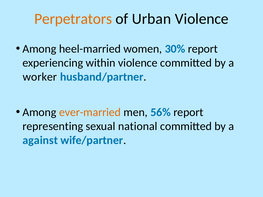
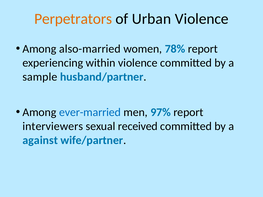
heel-married: heel-married -> also-married
30%: 30% -> 78%
worker: worker -> sample
ever-married colour: orange -> blue
56%: 56% -> 97%
representing: representing -> interviewers
national: national -> received
